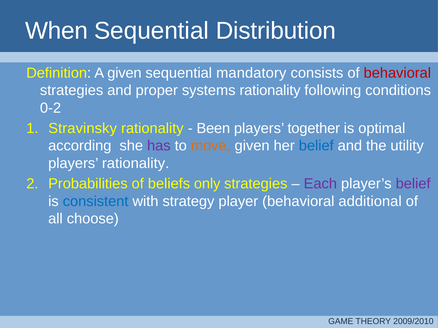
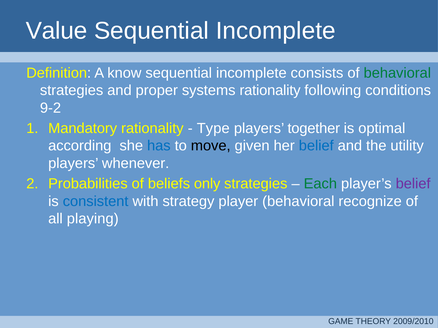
When: When -> Value
Distribution at (276, 31): Distribution -> Incomplete
A given: given -> know
mandatory at (251, 73): mandatory -> incomplete
behavioral at (397, 73) colour: red -> green
0-2: 0-2 -> 9-2
Stravinsky: Stravinsky -> Mandatory
Been: Been -> Type
has colour: purple -> blue
move colour: orange -> black
players rationality: rationality -> whenever
Each colour: purple -> green
additional: additional -> recognize
choose: choose -> playing
